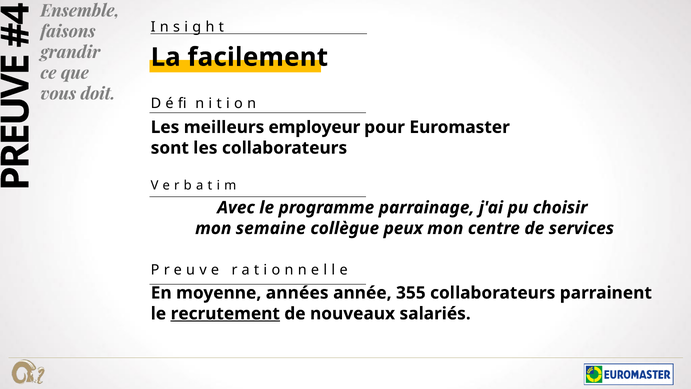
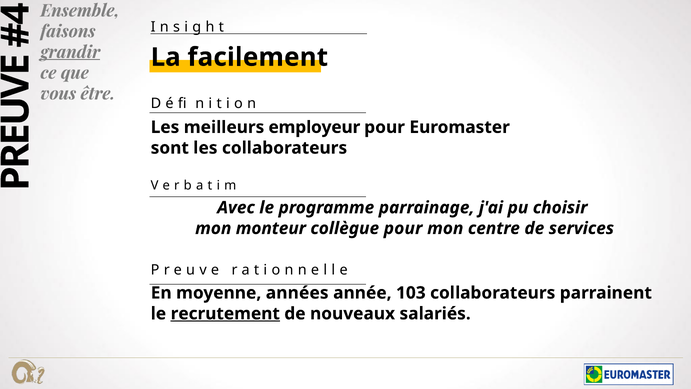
grandir underline: none -> present
doit: doit -> être
semaine: semaine -> monteur
collègue peux: peux -> pour
355: 355 -> 103
